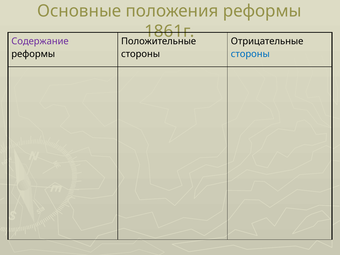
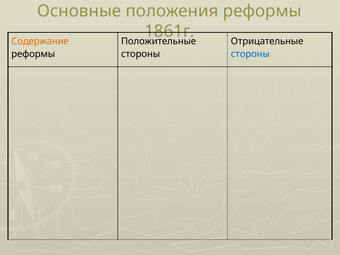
Содержание colour: purple -> orange
